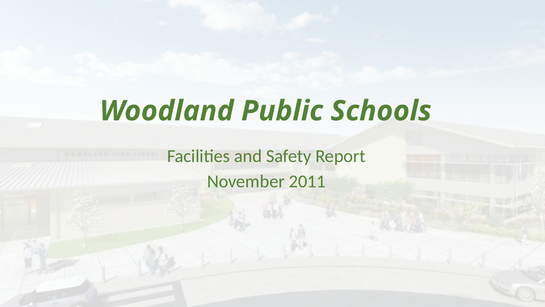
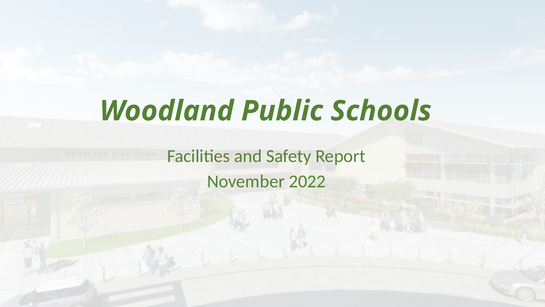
2011: 2011 -> 2022
